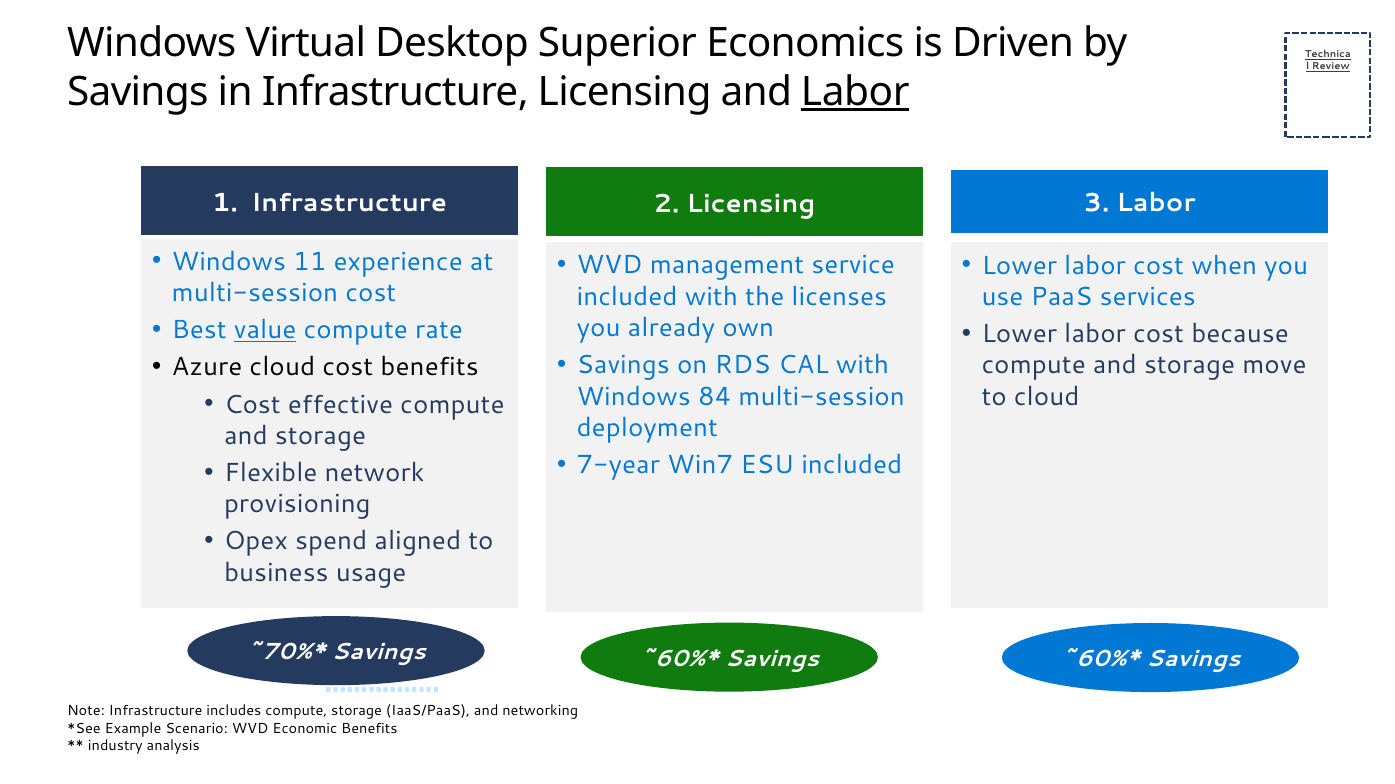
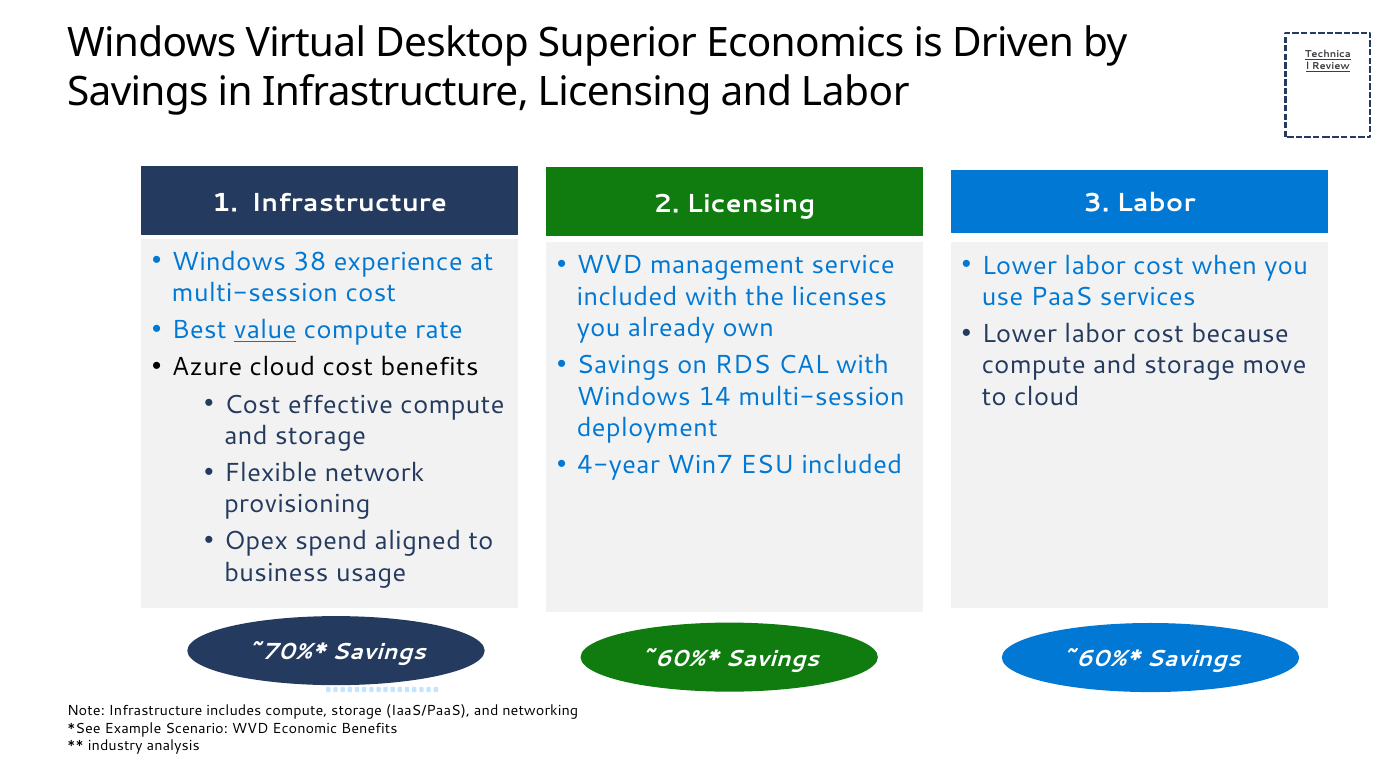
Labor at (855, 92) underline: present -> none
11: 11 -> 38
84: 84 -> 14
7-year: 7-year -> 4-year
